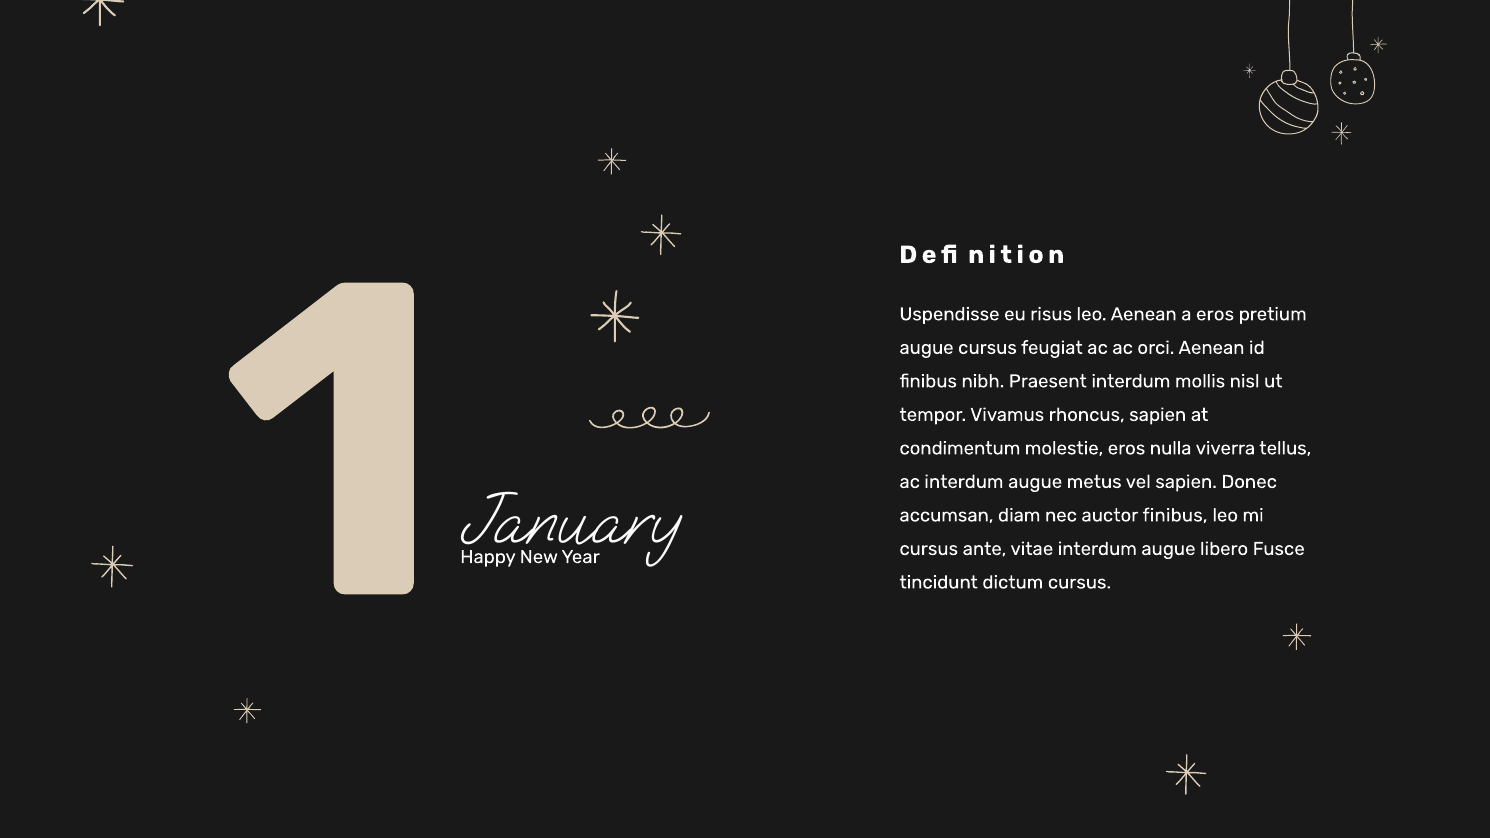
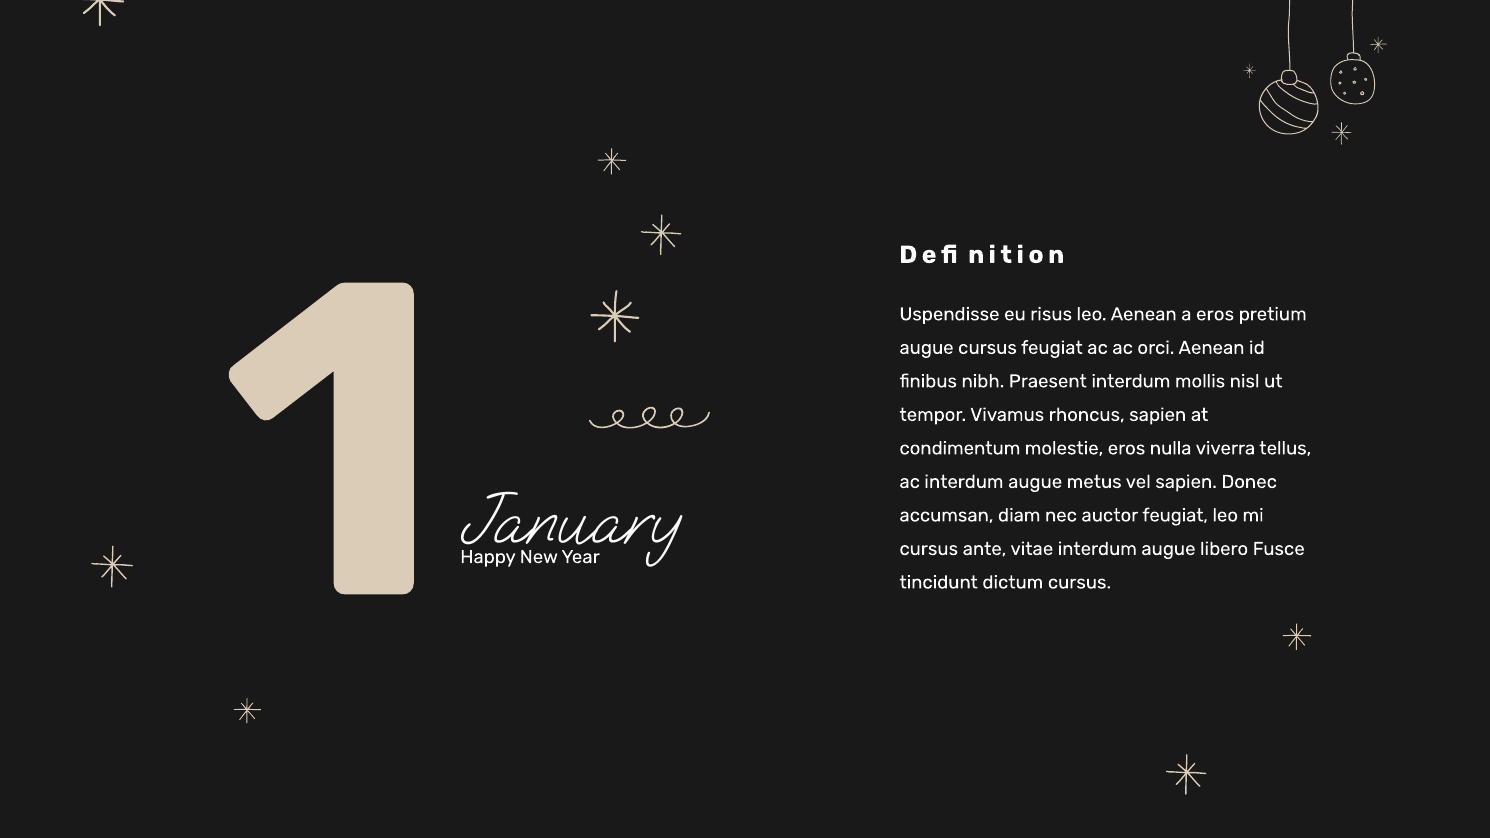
auctor finibus: finibus -> feugiat
